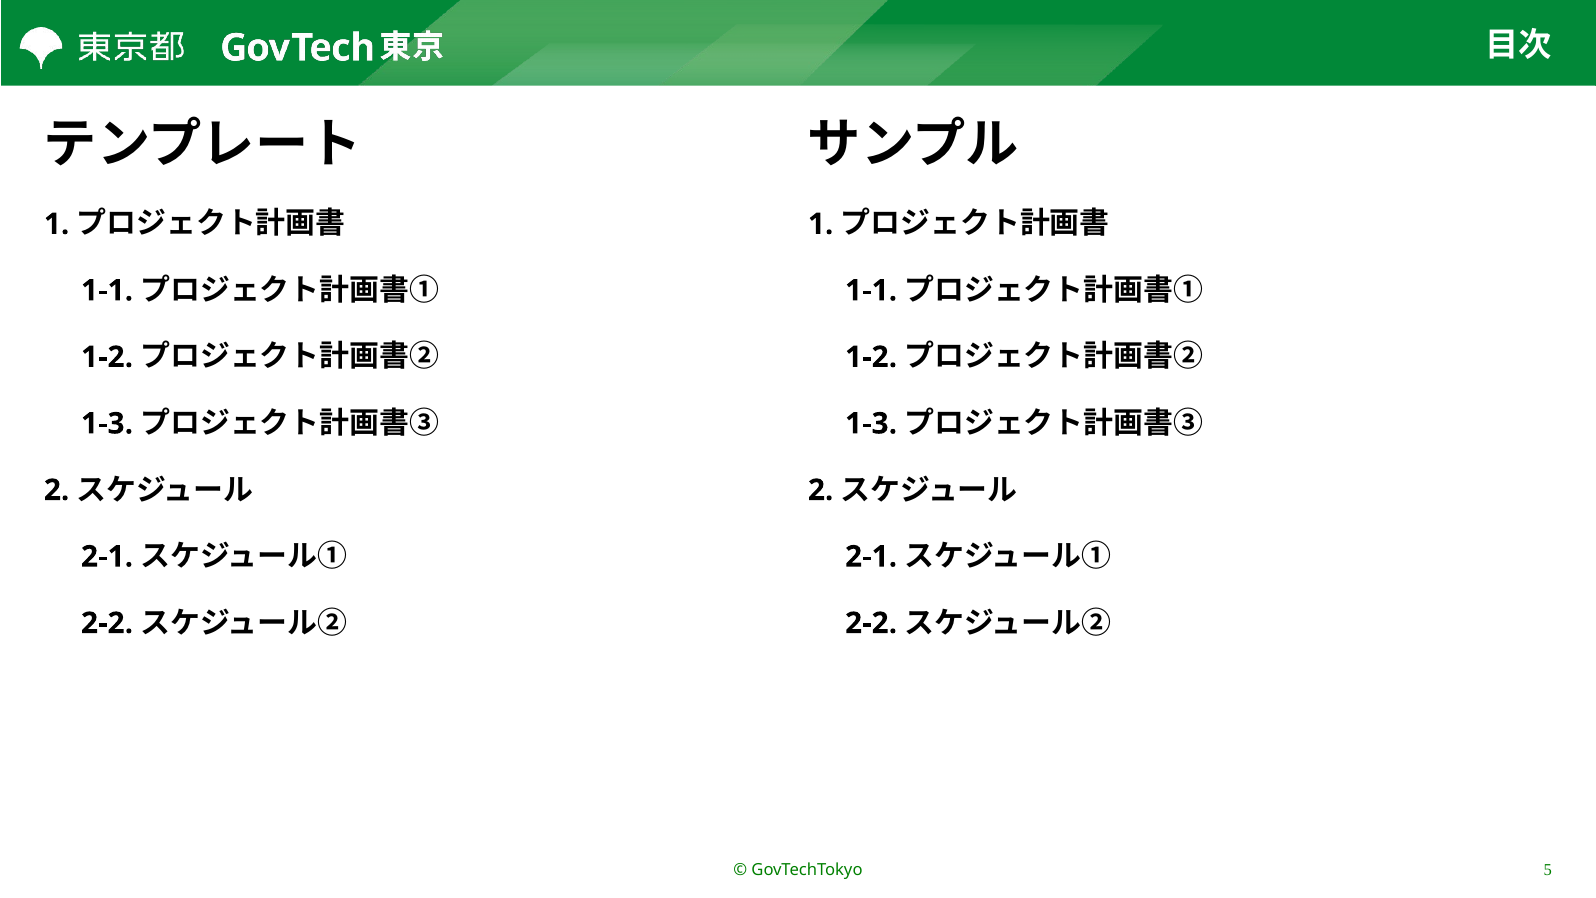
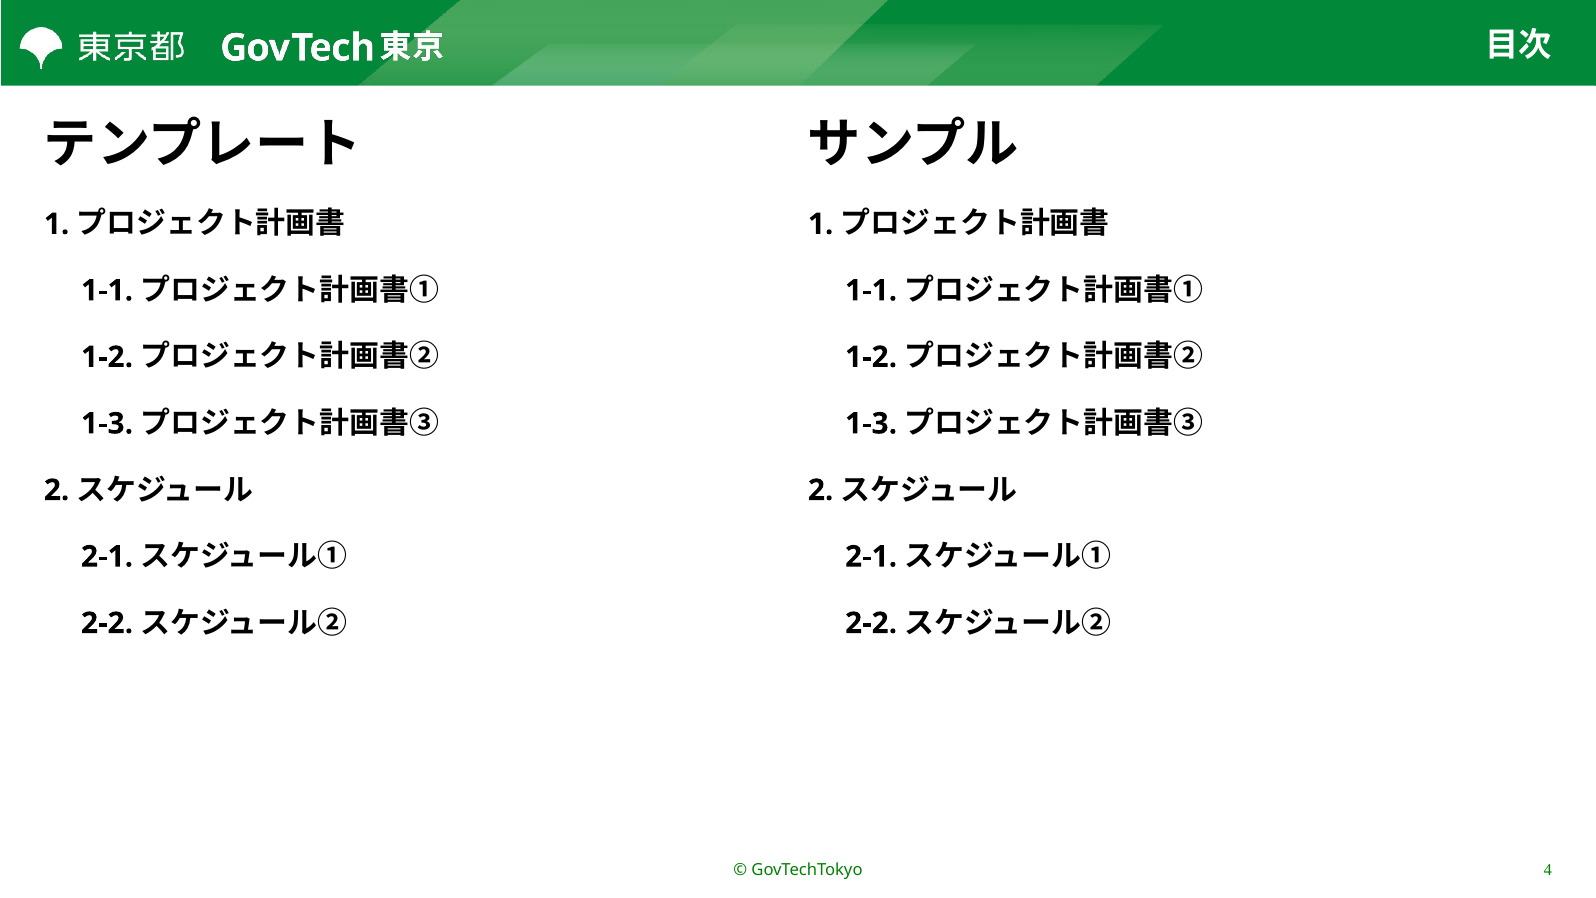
5: 5 -> 4
